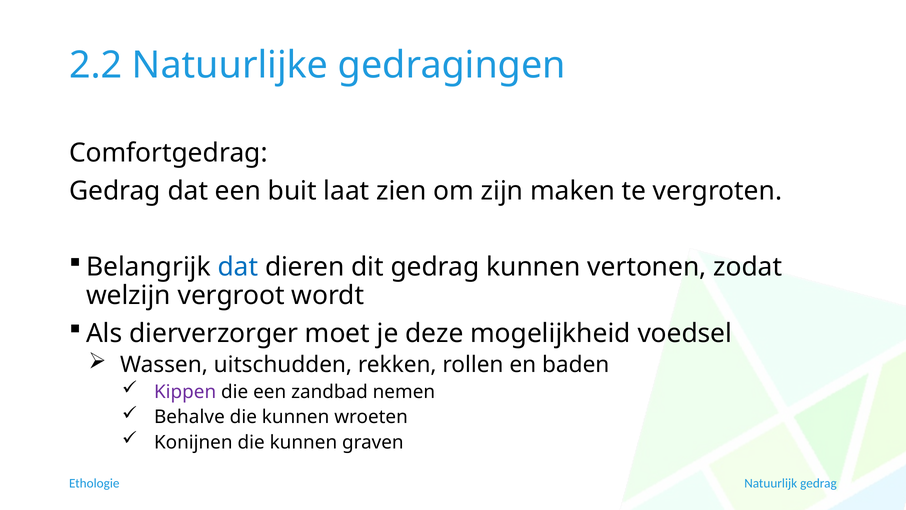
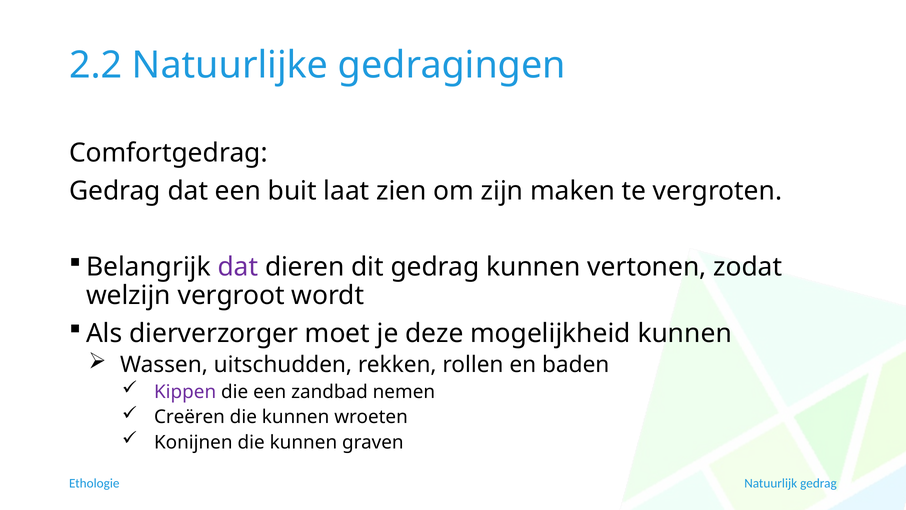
dat at (238, 267) colour: blue -> purple
mogelijkheid voedsel: voedsel -> kunnen
Behalve: Behalve -> Creëren
